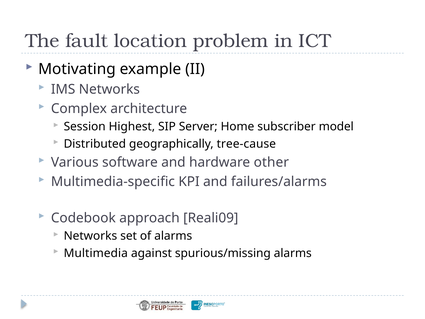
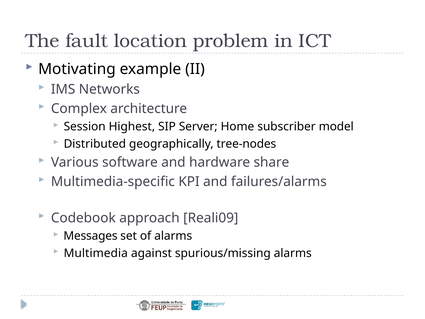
tree-cause: tree-cause -> tree-nodes
other: other -> share
Networks at (90, 236): Networks -> Messages
